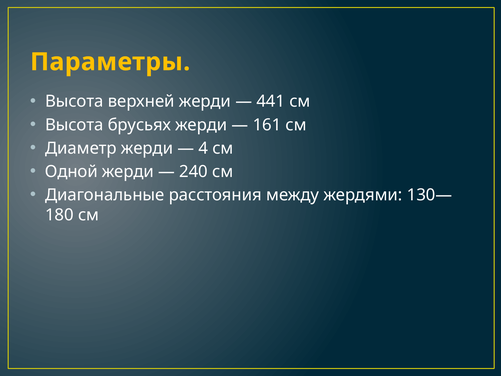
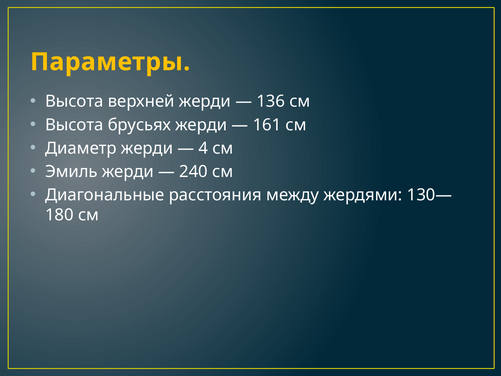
441: 441 -> 136
Одной: Одной -> Эмиль
